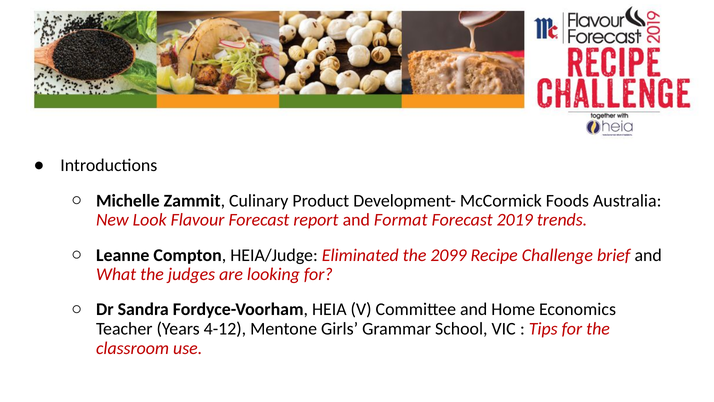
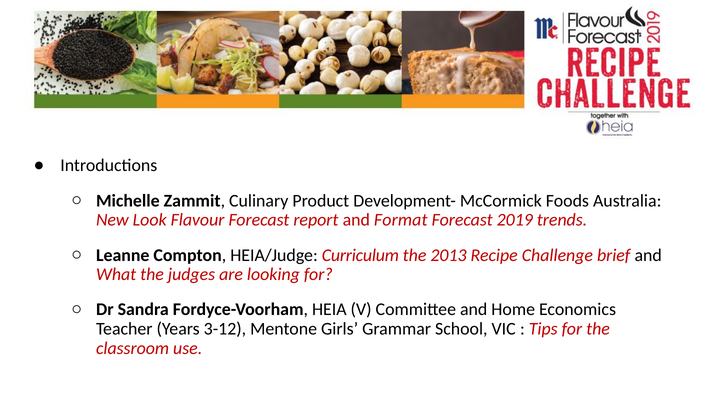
Eliminated: Eliminated -> Curriculum
2099: 2099 -> 2013
4-12: 4-12 -> 3-12
